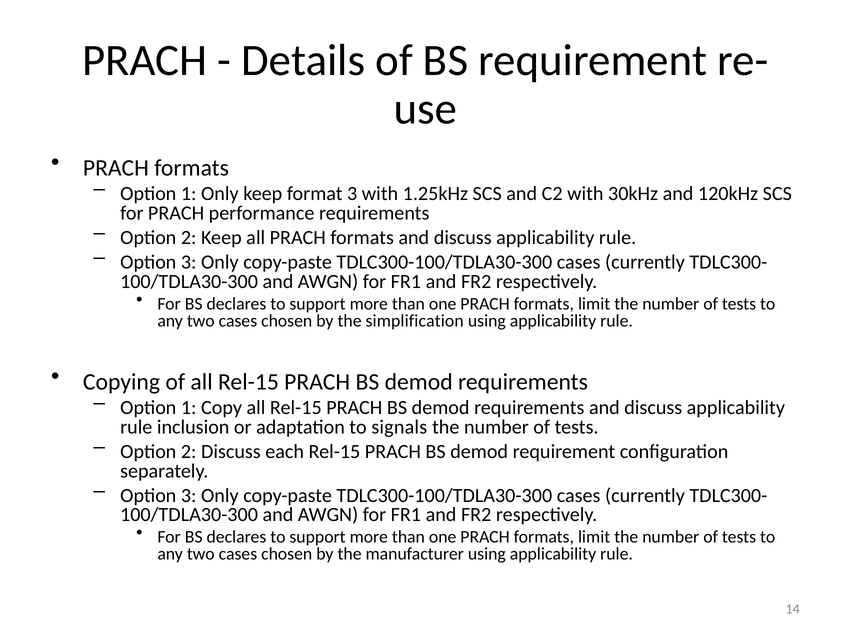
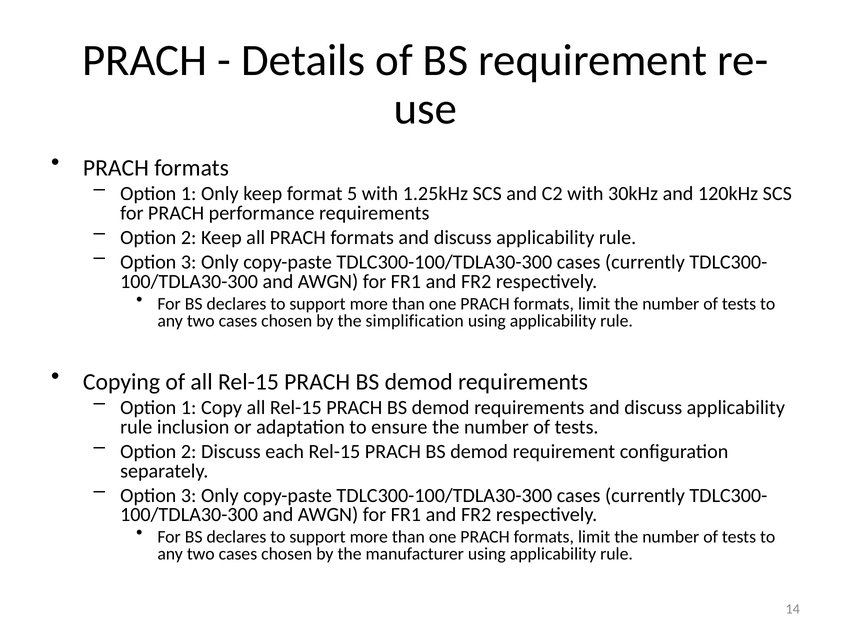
format 3: 3 -> 5
signals: signals -> ensure
